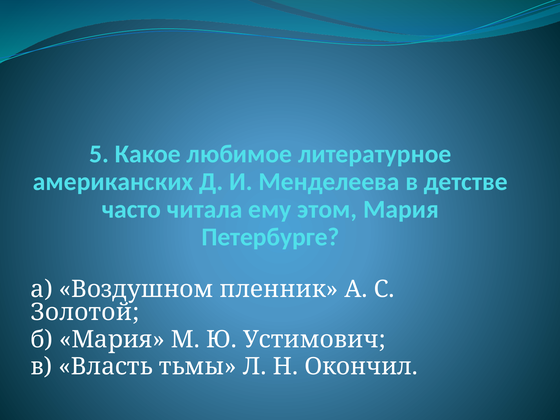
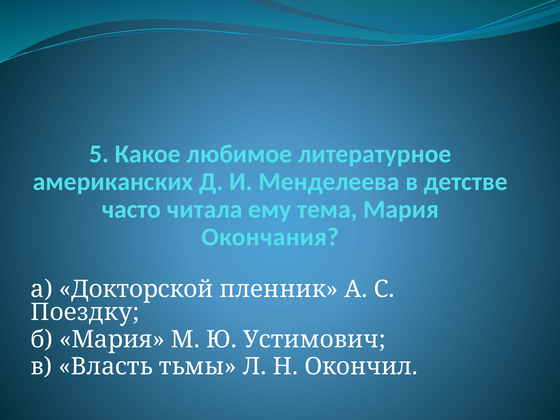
этом: этом -> тема
Петербурге: Петербурге -> Окончания
Воздушном: Воздушном -> Докторской
Золотой: Золотой -> Поездку
